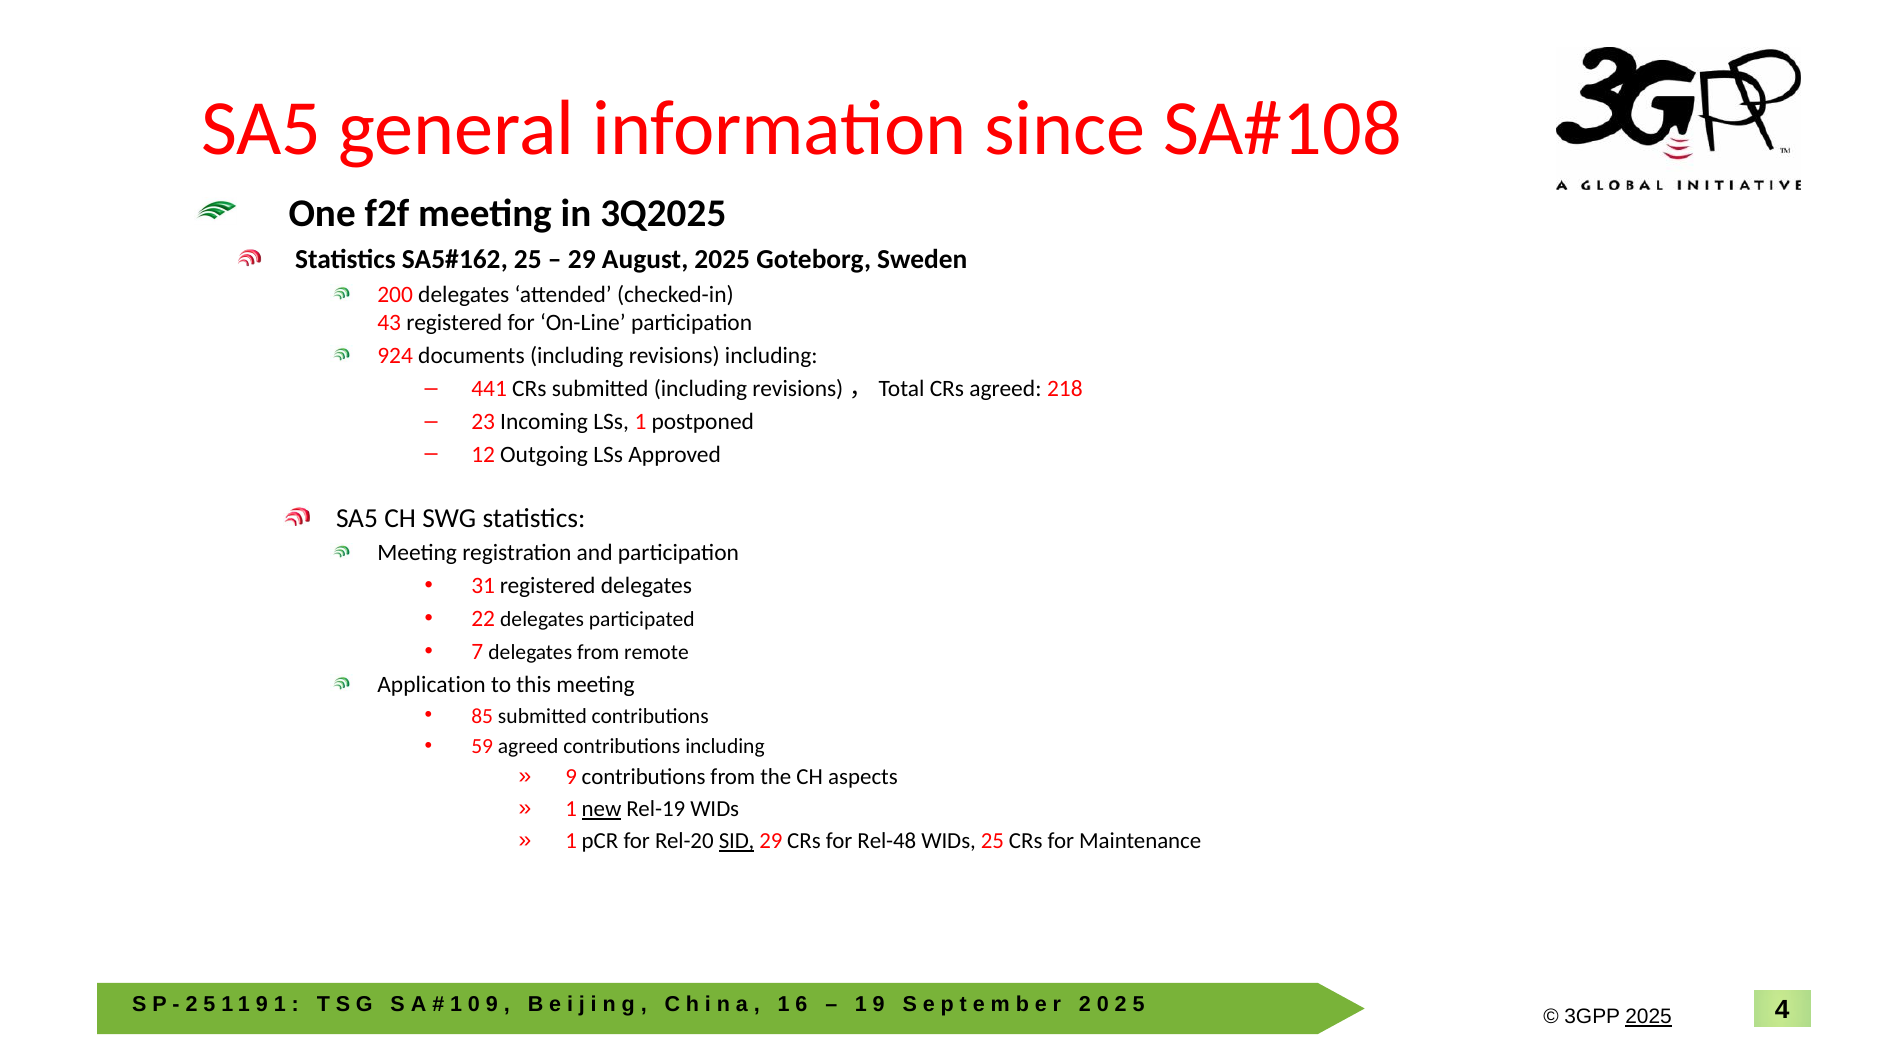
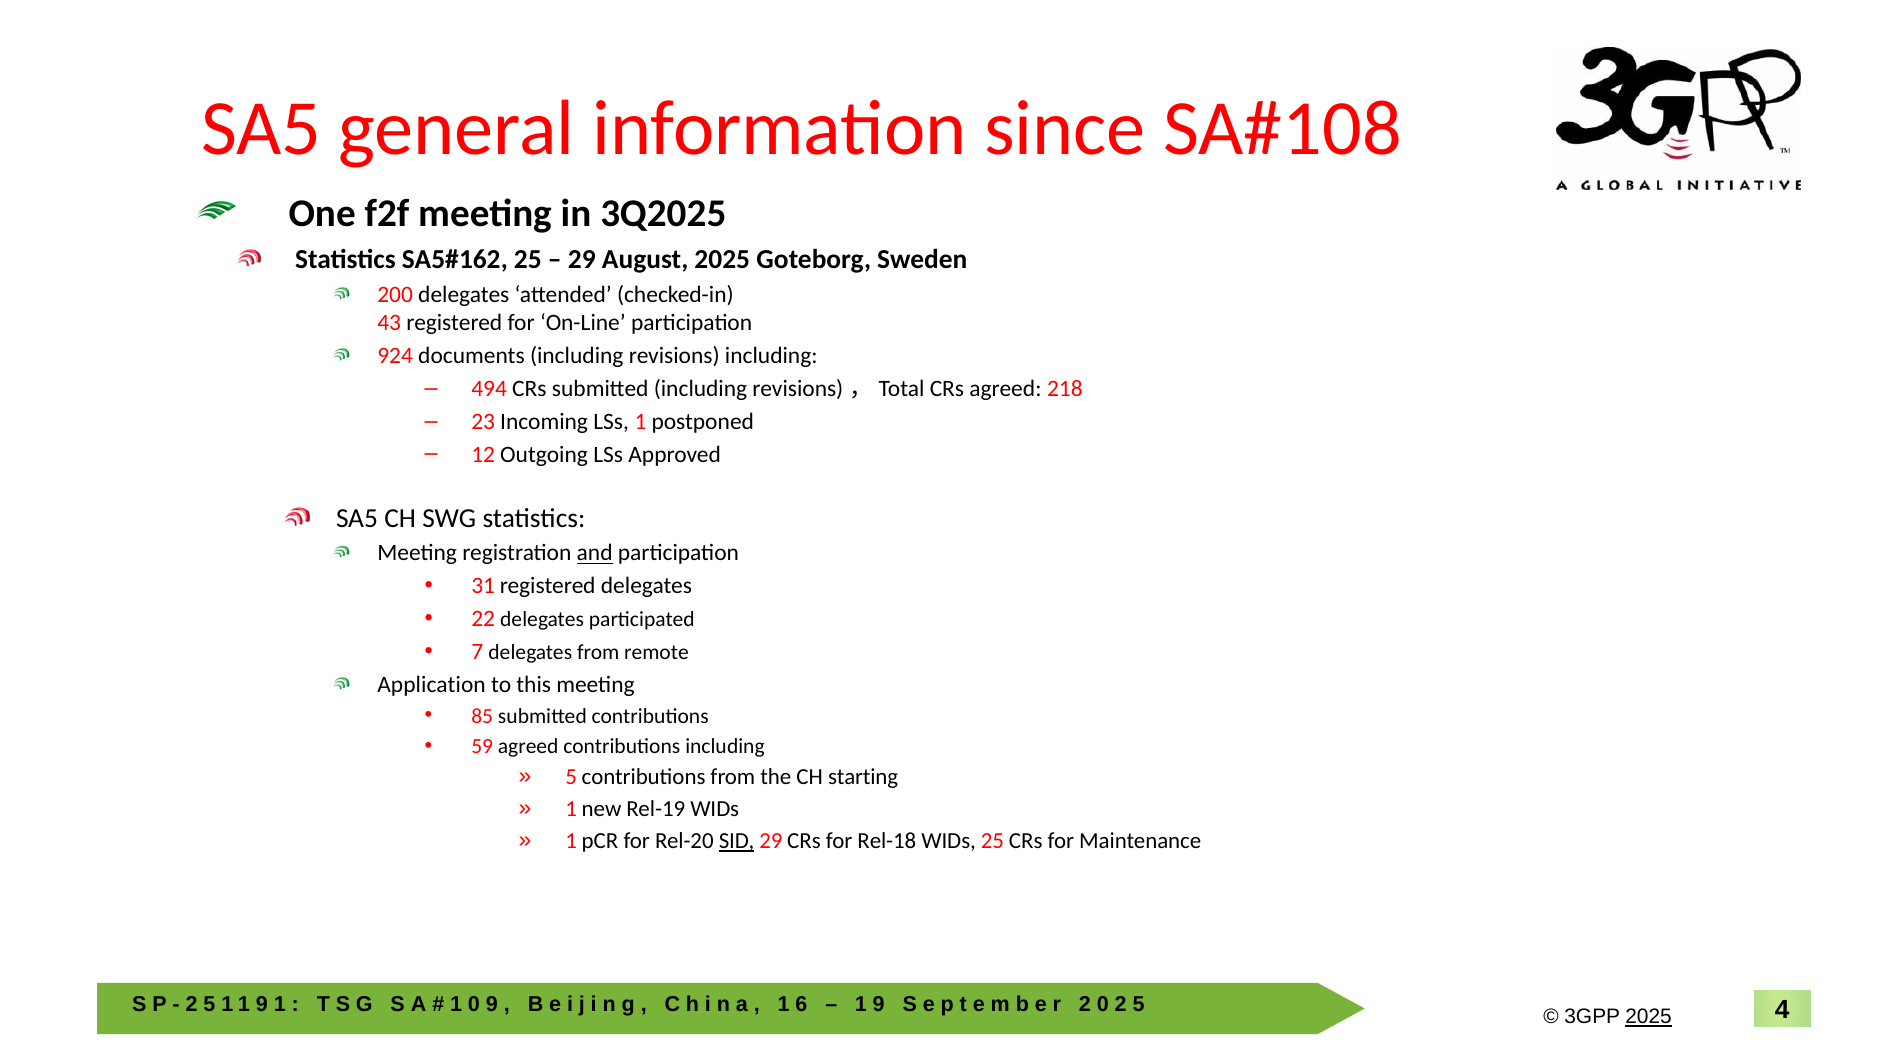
441: 441 -> 494
and underline: none -> present
9 at (571, 777): 9 -> 5
aspects: aspects -> starting
new underline: present -> none
Rel-48: Rel-48 -> Rel-18
